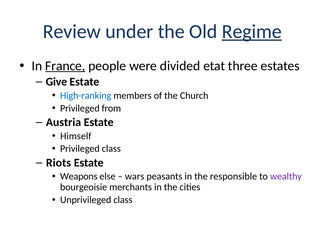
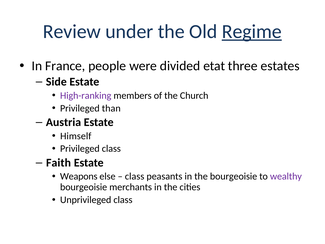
France underline: present -> none
Give: Give -> Side
High-ranking colour: blue -> purple
from: from -> than
Riots: Riots -> Faith
wars at (135, 176): wars -> class
the responsible: responsible -> bourgeoisie
